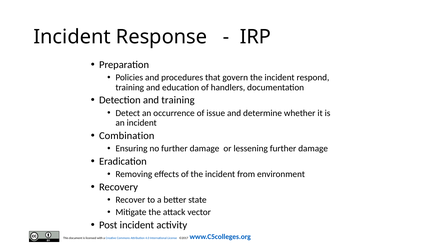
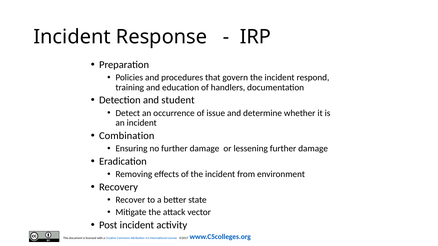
and training: training -> student
